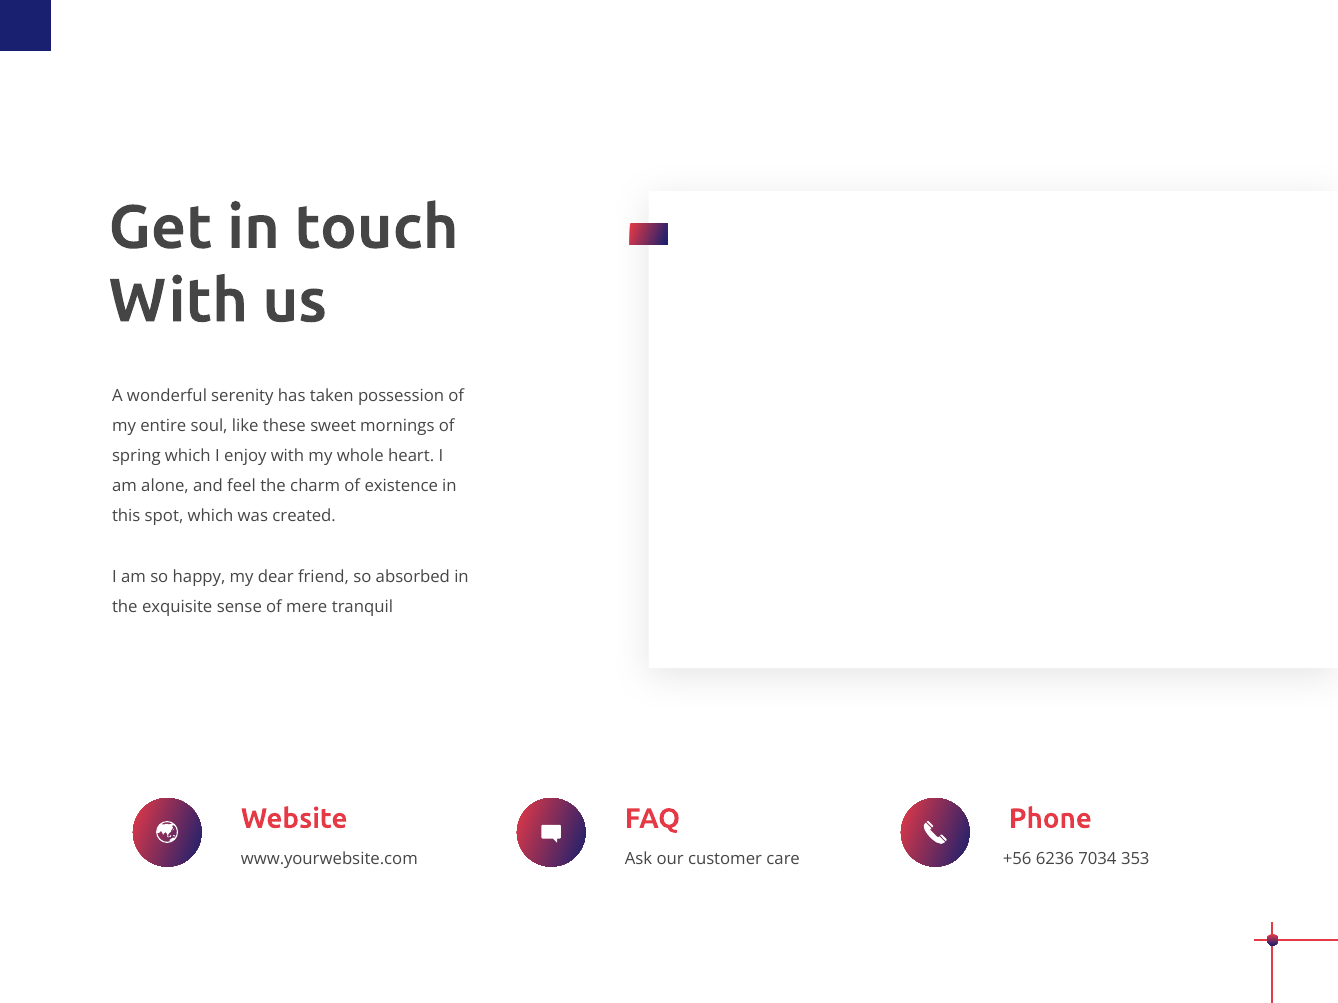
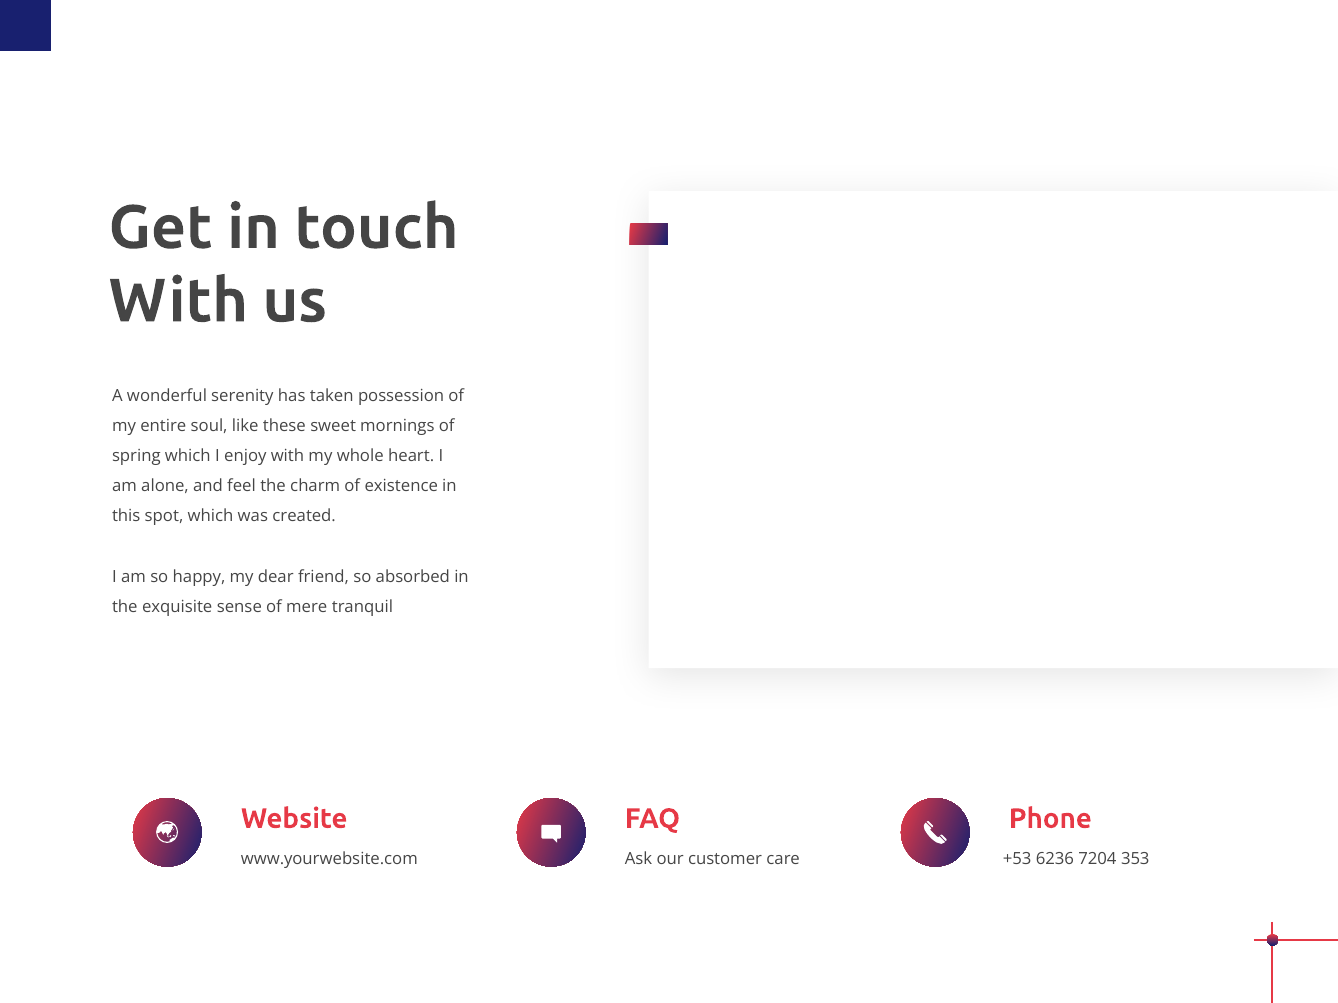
+56: +56 -> +53
7034: 7034 -> 7204
